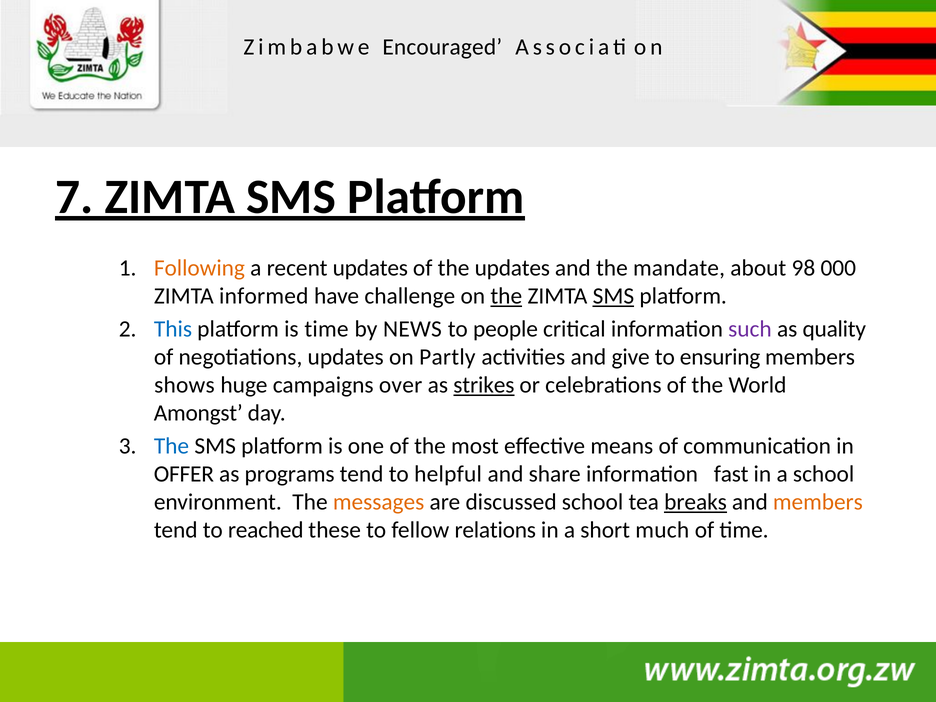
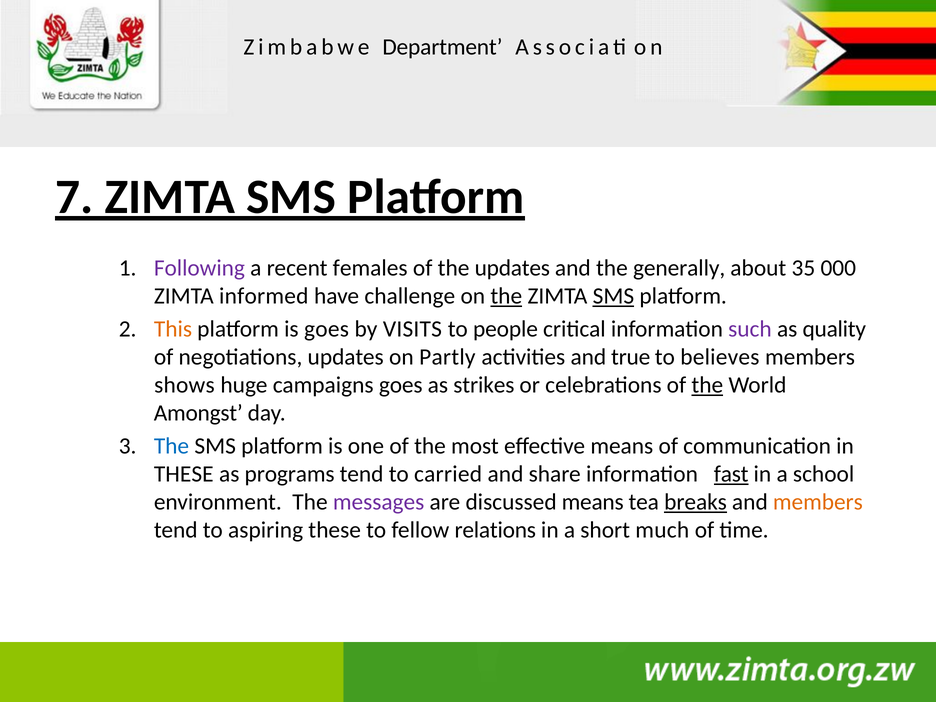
Encouraged: Encouraged -> Department
Following colour: orange -> purple
recent updates: updates -> females
mandate: mandate -> generally
98: 98 -> 35
This colour: blue -> orange
is time: time -> goes
NEWS: NEWS -> VISITS
give: give -> true
ensuring: ensuring -> believes
campaigns over: over -> goes
strikes underline: present -> none
the at (707, 385) underline: none -> present
OFFER at (184, 474): OFFER -> THESE
helpful: helpful -> carried
fast underline: none -> present
messages colour: orange -> purple
discussed school: school -> means
reached: reached -> aspiring
